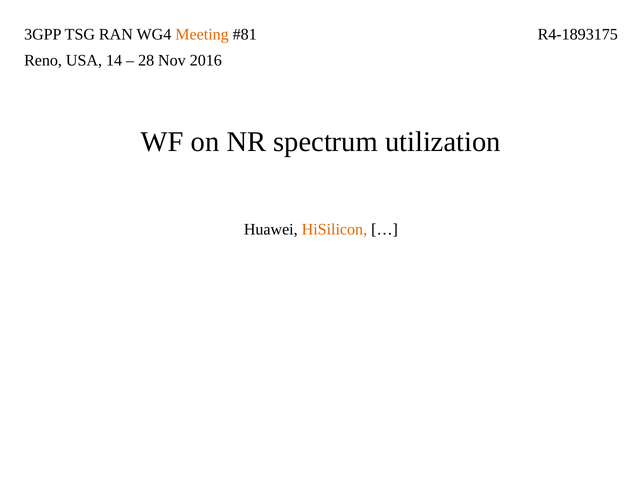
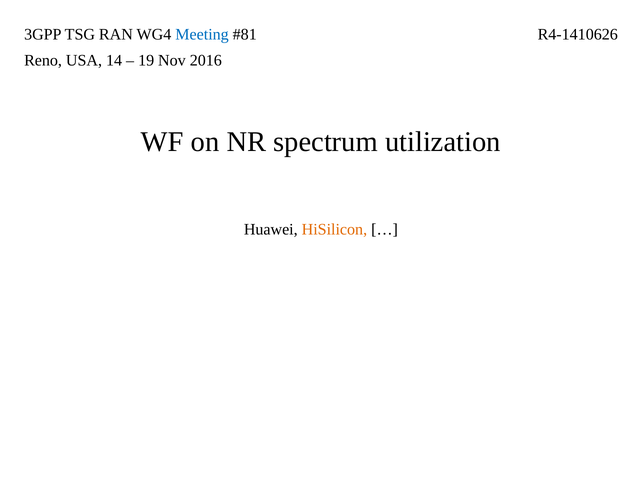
Meeting colour: orange -> blue
R4-1893175: R4-1893175 -> R4-1410626
28: 28 -> 19
